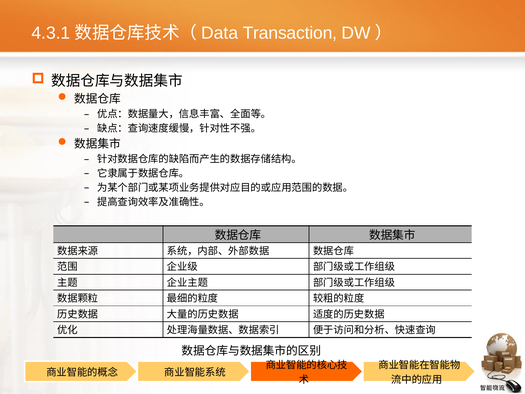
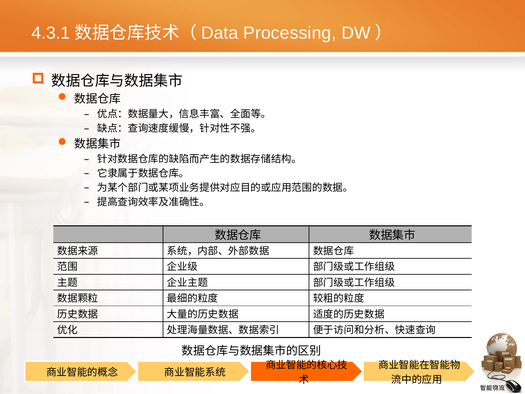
Transaction: Transaction -> Processing
